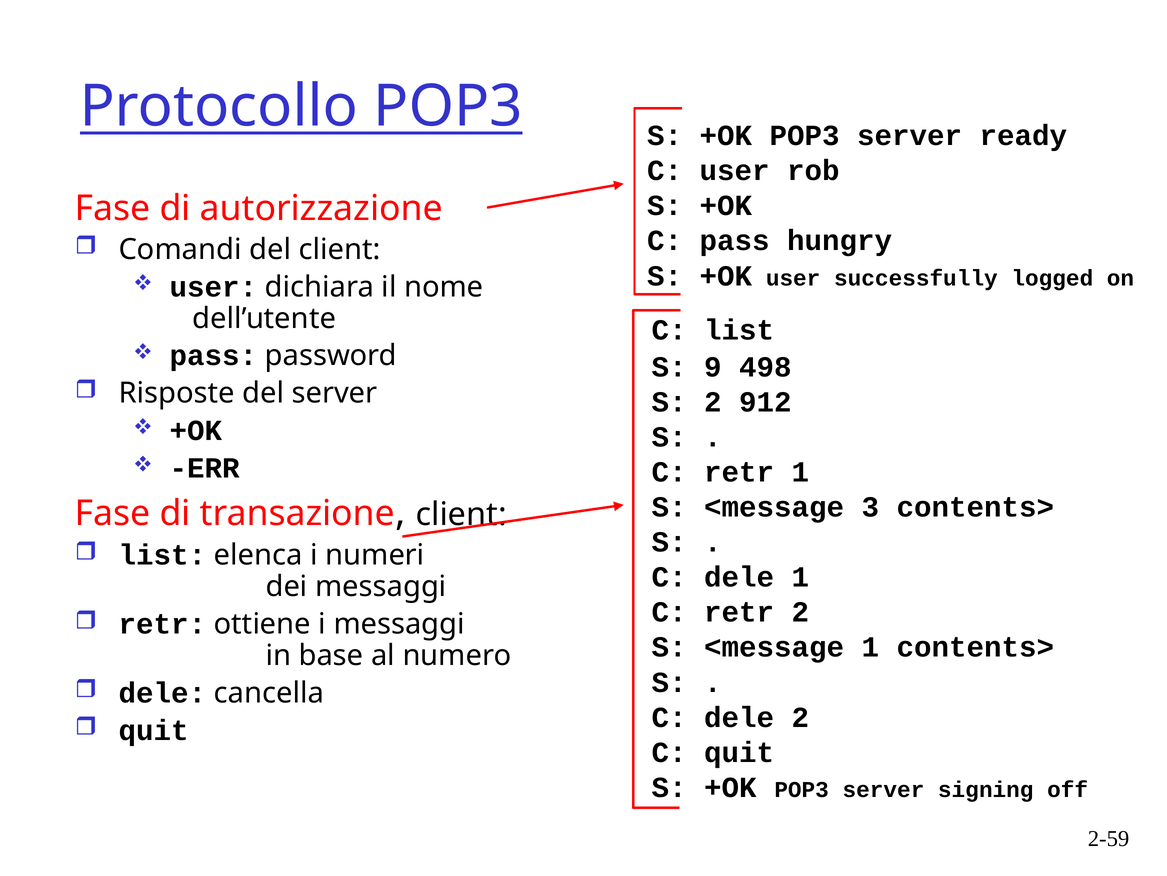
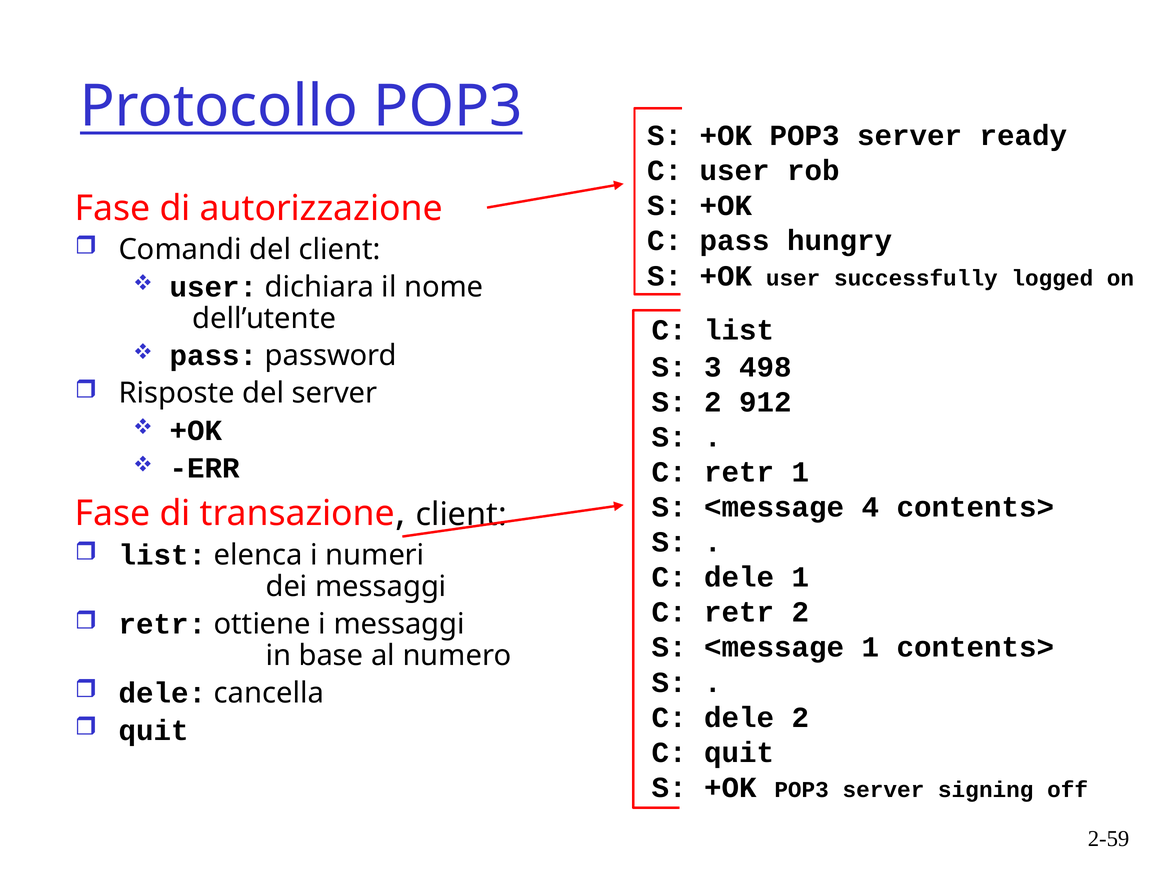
9: 9 -> 3
3: 3 -> 4
